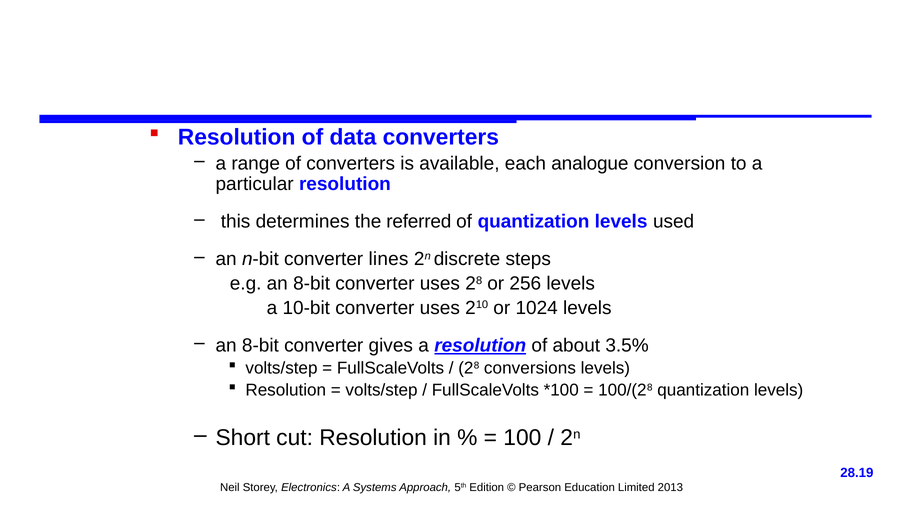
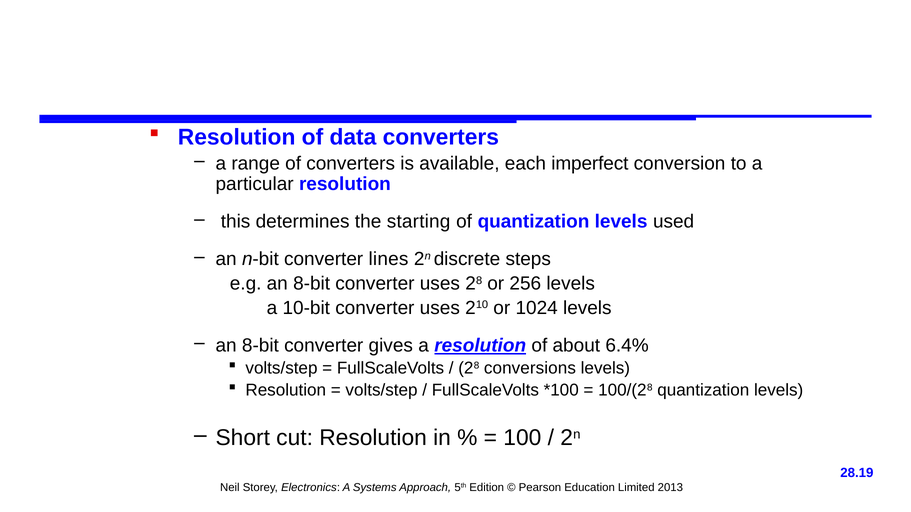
analogue: analogue -> imperfect
referred: referred -> starting
3.5%: 3.5% -> 6.4%
